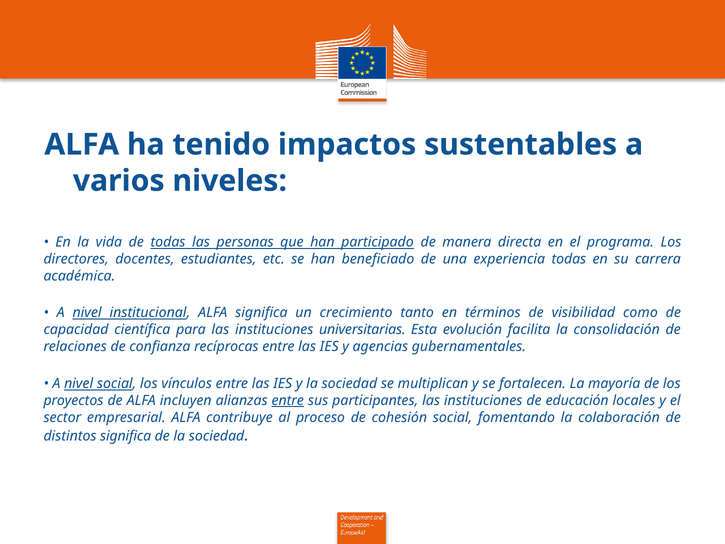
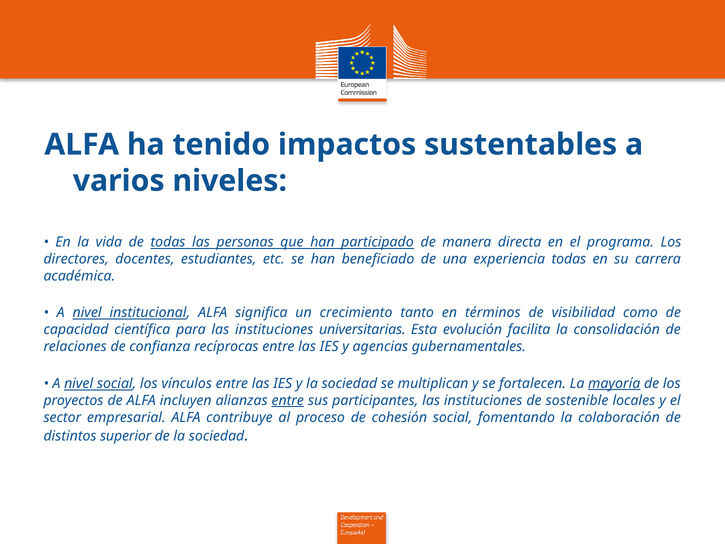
mayoría underline: none -> present
educación: educación -> sostenible
distintos significa: significa -> superior
